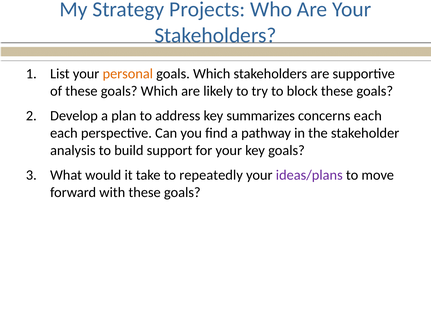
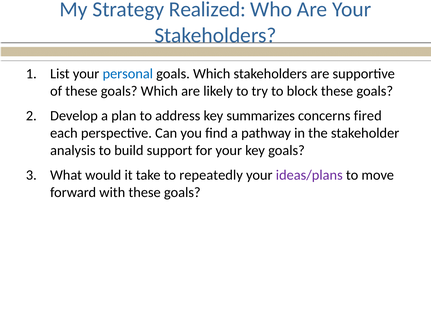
Projects: Projects -> Realized
personal colour: orange -> blue
concerns each: each -> fired
